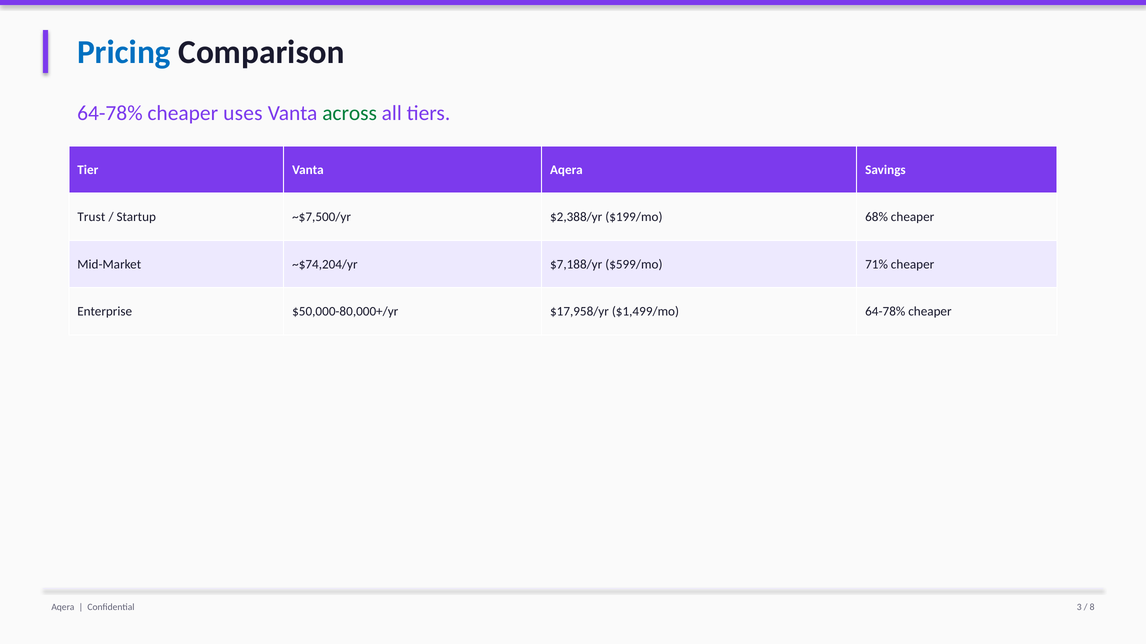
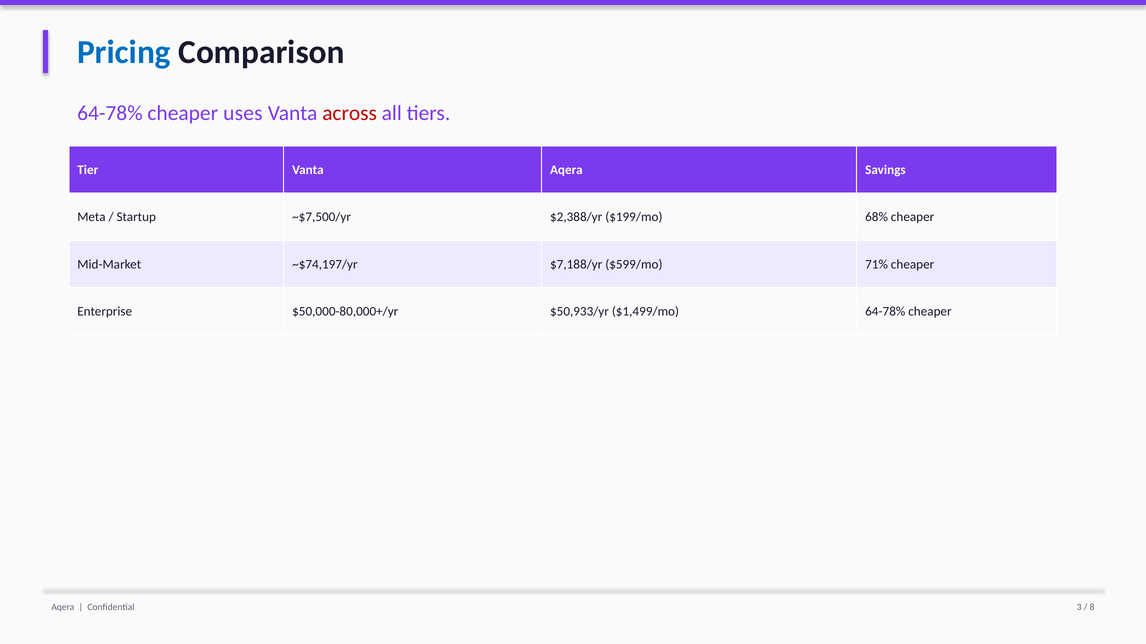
across colour: green -> red
Trust: Trust -> Meta
~$74,204/yr: ~$74,204/yr -> ~$74,197/yr
$17,958/yr: $17,958/yr -> $50,933/yr
